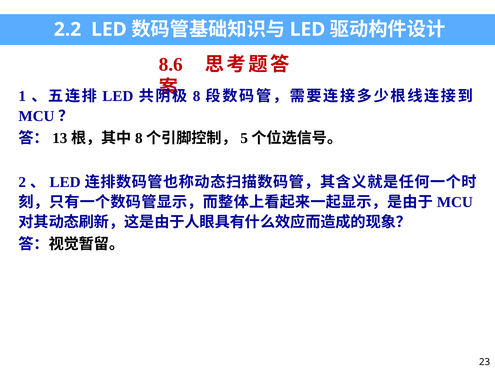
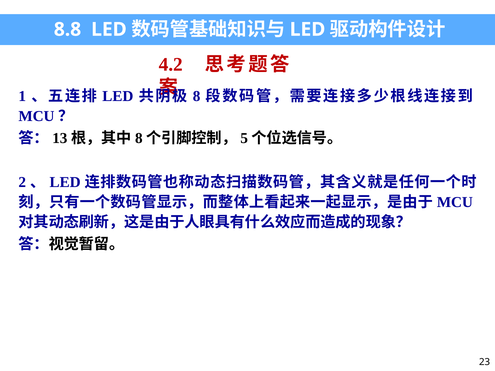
2.2: 2.2 -> 8.8
8.6: 8.6 -> 4.2
